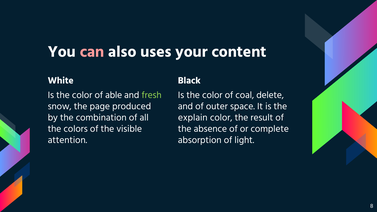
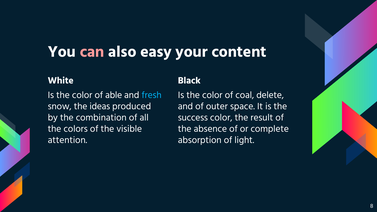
uses: uses -> easy
fresh colour: light green -> light blue
page: page -> ideas
explain: explain -> success
